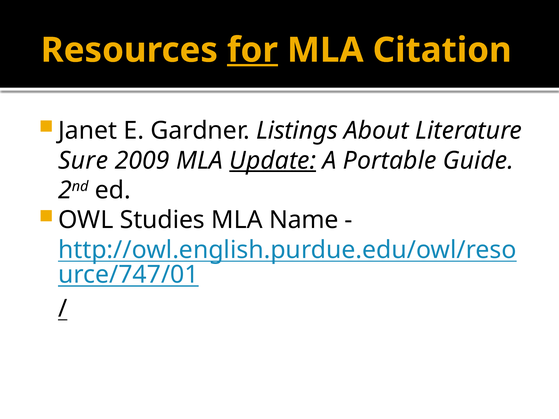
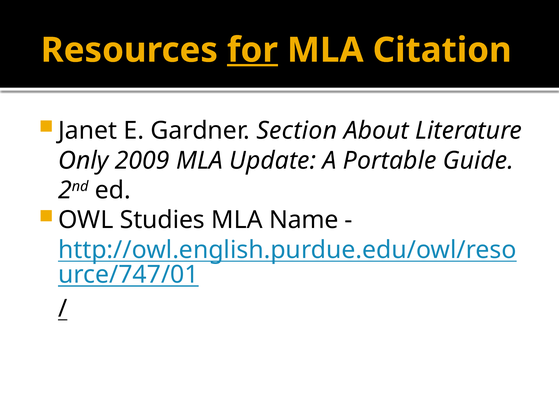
Listings: Listings -> Section
Sure: Sure -> Only
Update underline: present -> none
